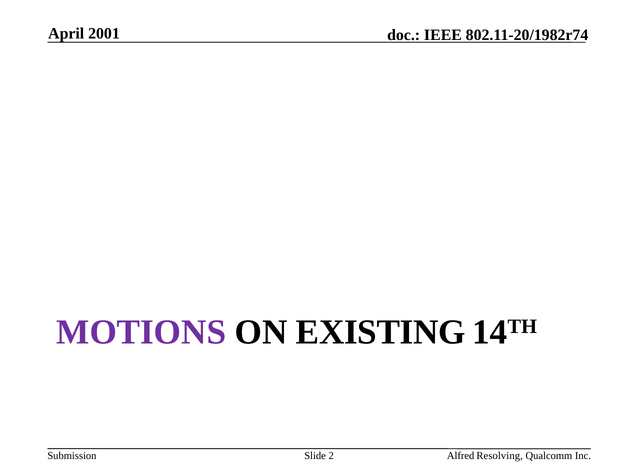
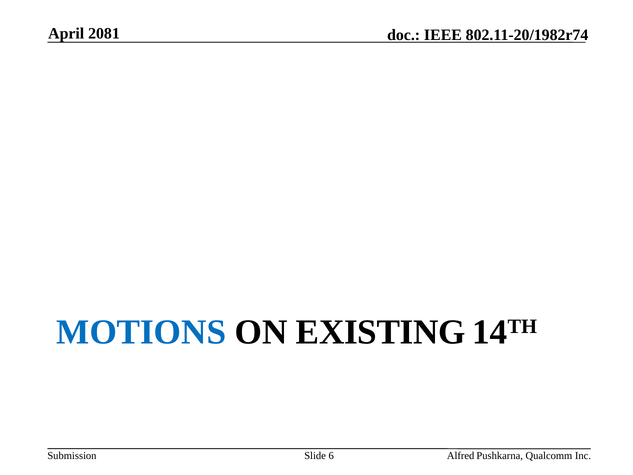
2001: 2001 -> 2081
MOTIONS colour: purple -> blue
2: 2 -> 6
Resolving: Resolving -> Pushkarna
